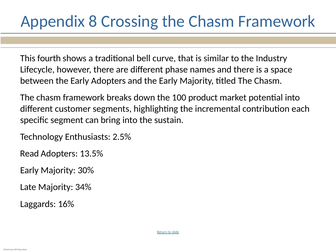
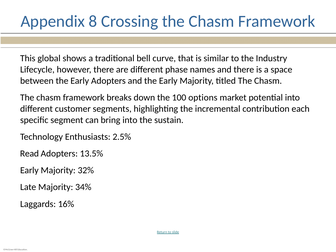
fourth: fourth -> global
product: product -> options
30%: 30% -> 32%
